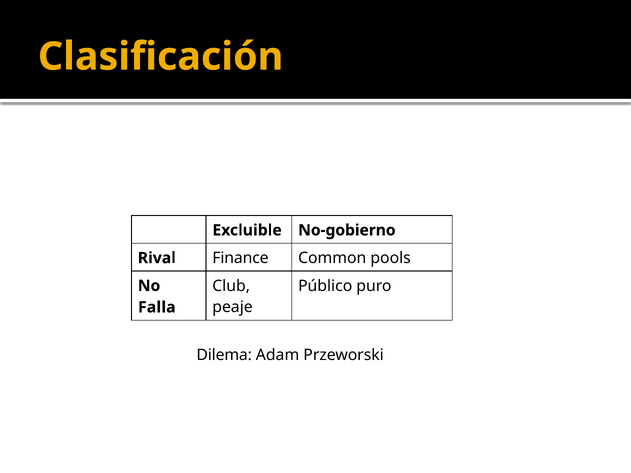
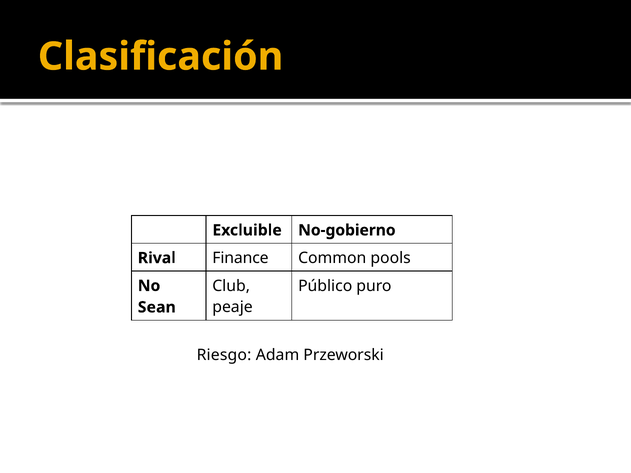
Falla: Falla -> Sean
Dilema: Dilema -> Riesgo
